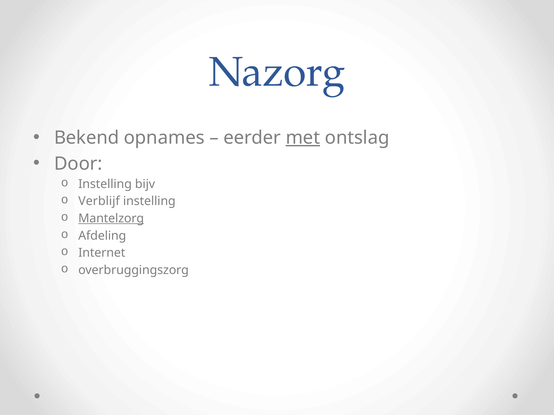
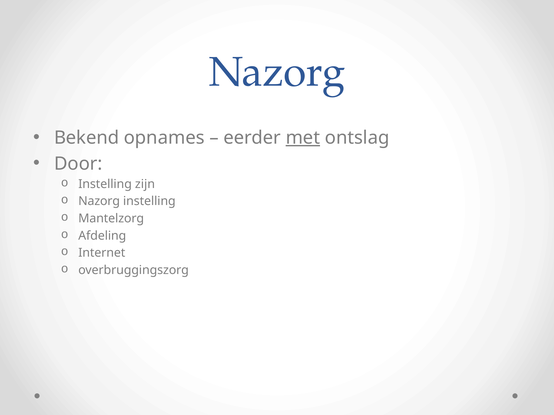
bijv: bijv -> zijn
Verblijf at (99, 202): Verblijf -> Nazorg
Mantelzorg underline: present -> none
